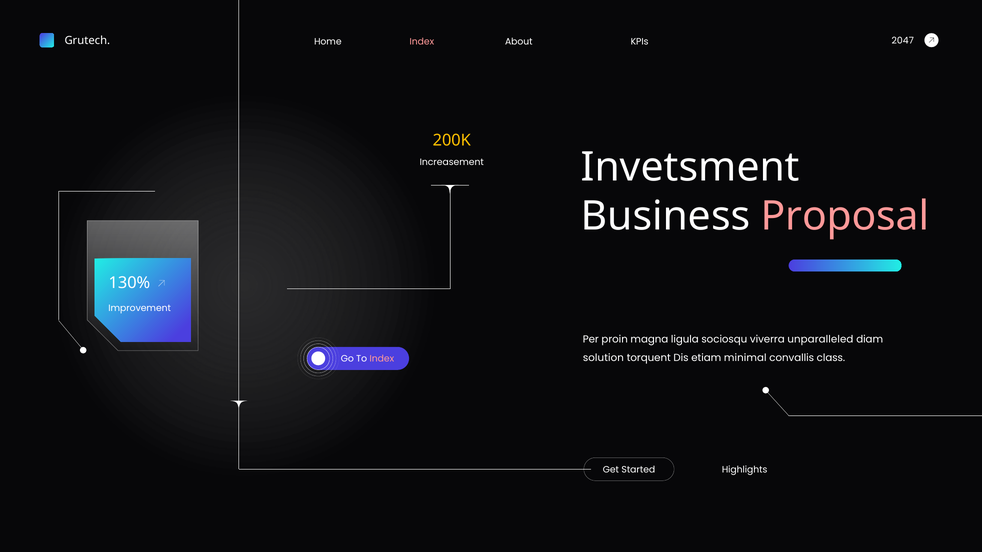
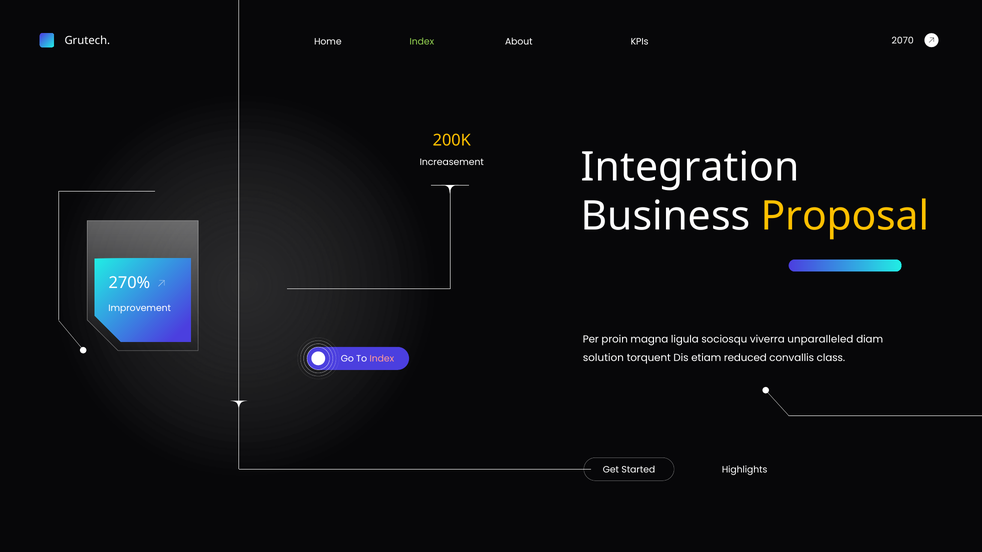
Index at (422, 42) colour: pink -> light green
2047: 2047 -> 2070
Invetsment: Invetsment -> Integration
Proposal colour: pink -> yellow
130%: 130% -> 270%
minimal: minimal -> reduced
